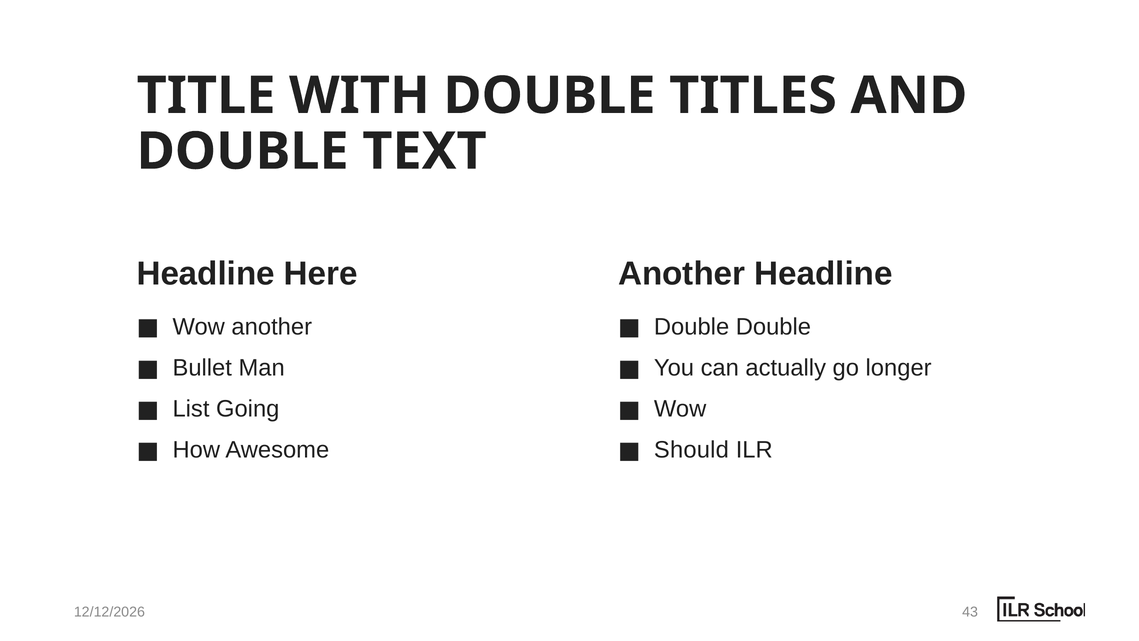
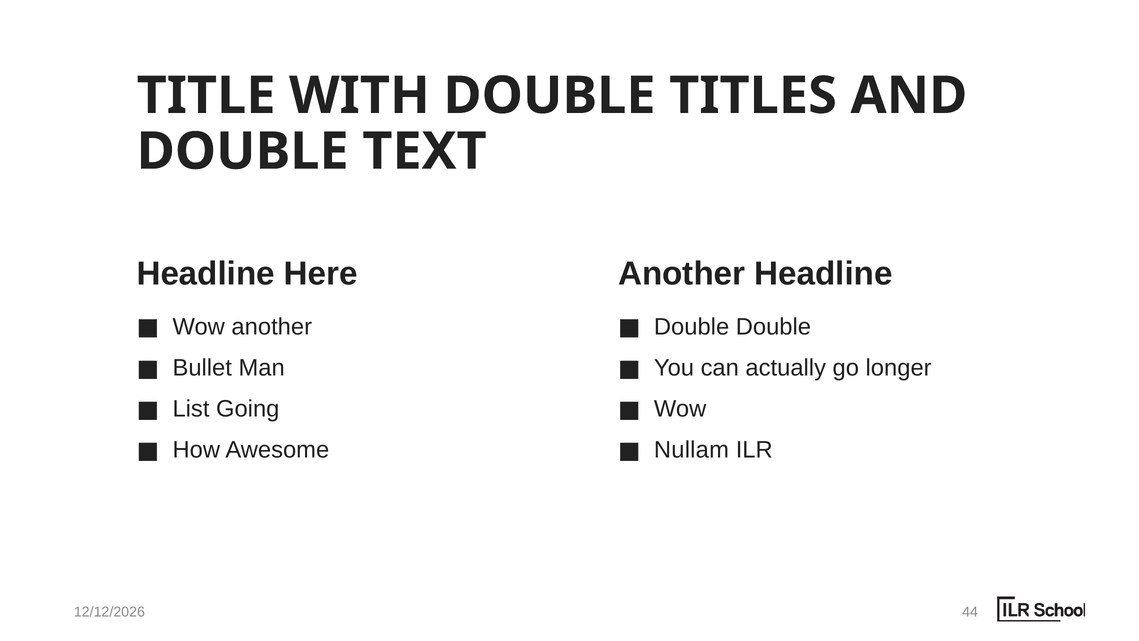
Should: Should -> Nullam
43: 43 -> 44
